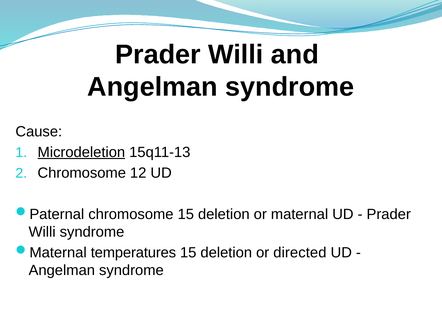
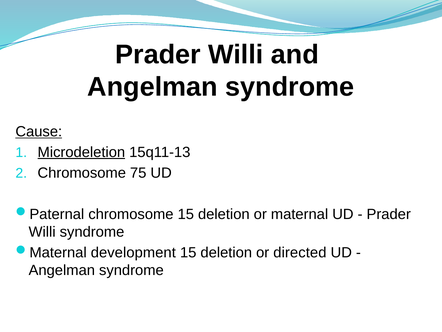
Cause underline: none -> present
12: 12 -> 75
temperatures: temperatures -> development
